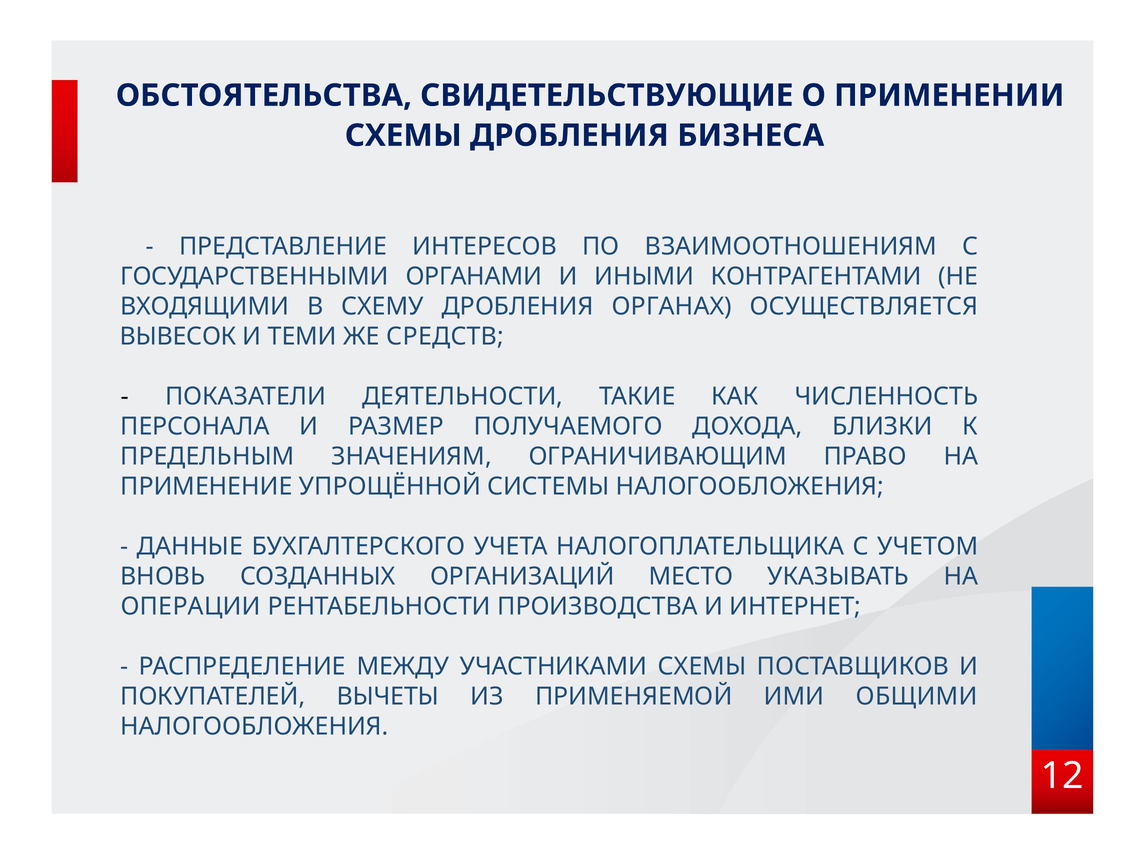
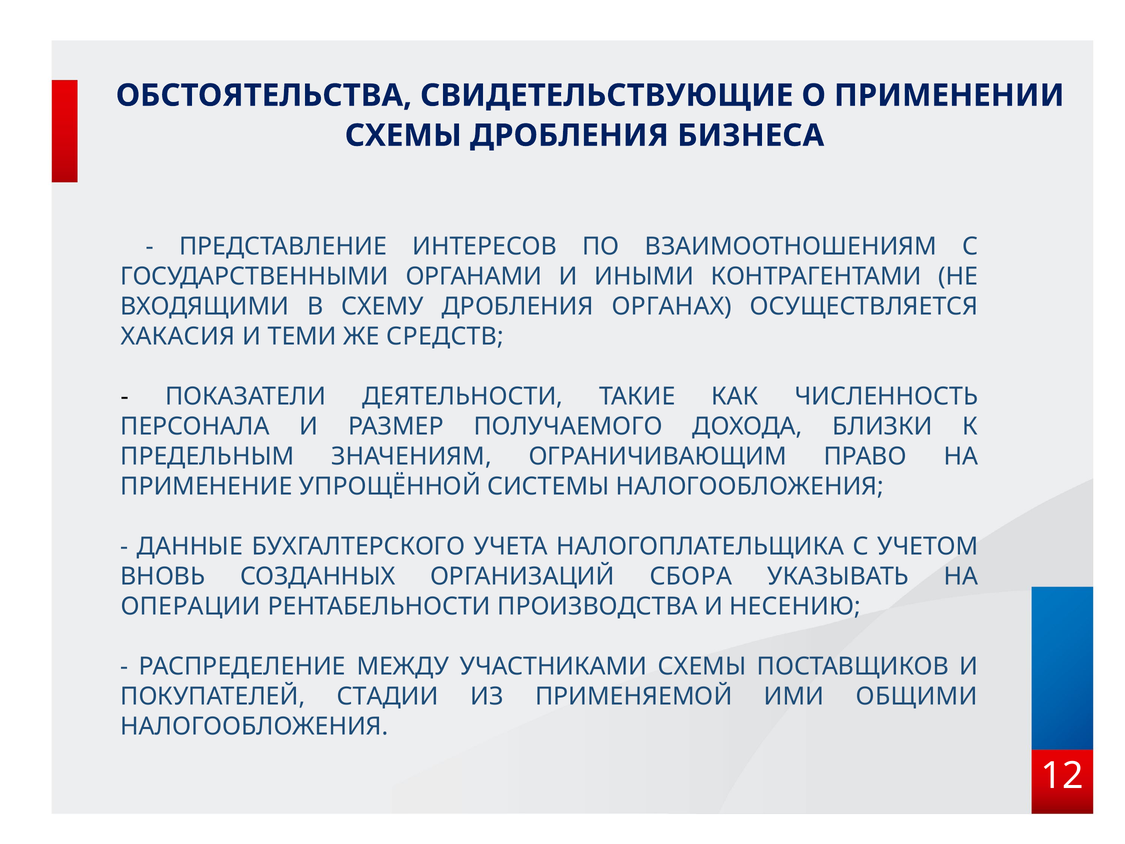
ВЫВЕСОК: ВЫВЕСОК -> ХАКАСИЯ
МЕСТО: МЕСТО -> СБОРА
ИНТЕРНЕТ: ИНТЕРНЕТ -> НЕСЕНИЮ
ВЫЧЕТЫ: ВЫЧЕТЫ -> СТАДИИ
